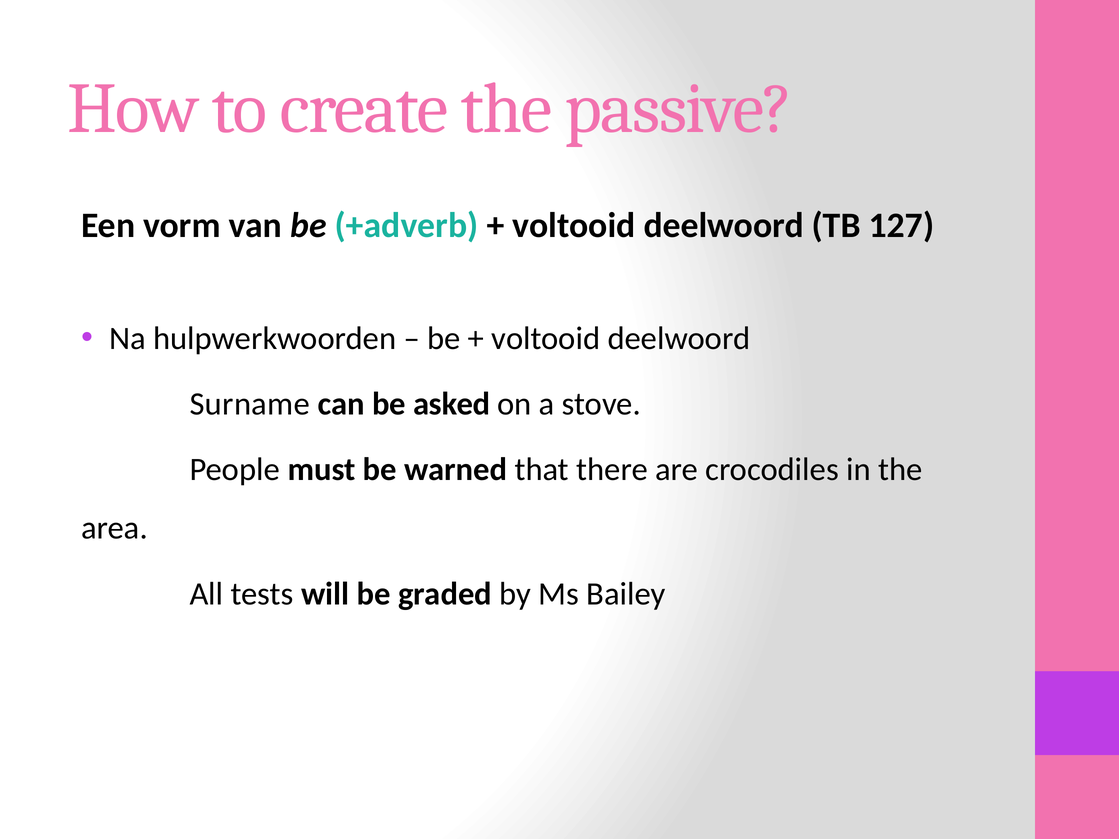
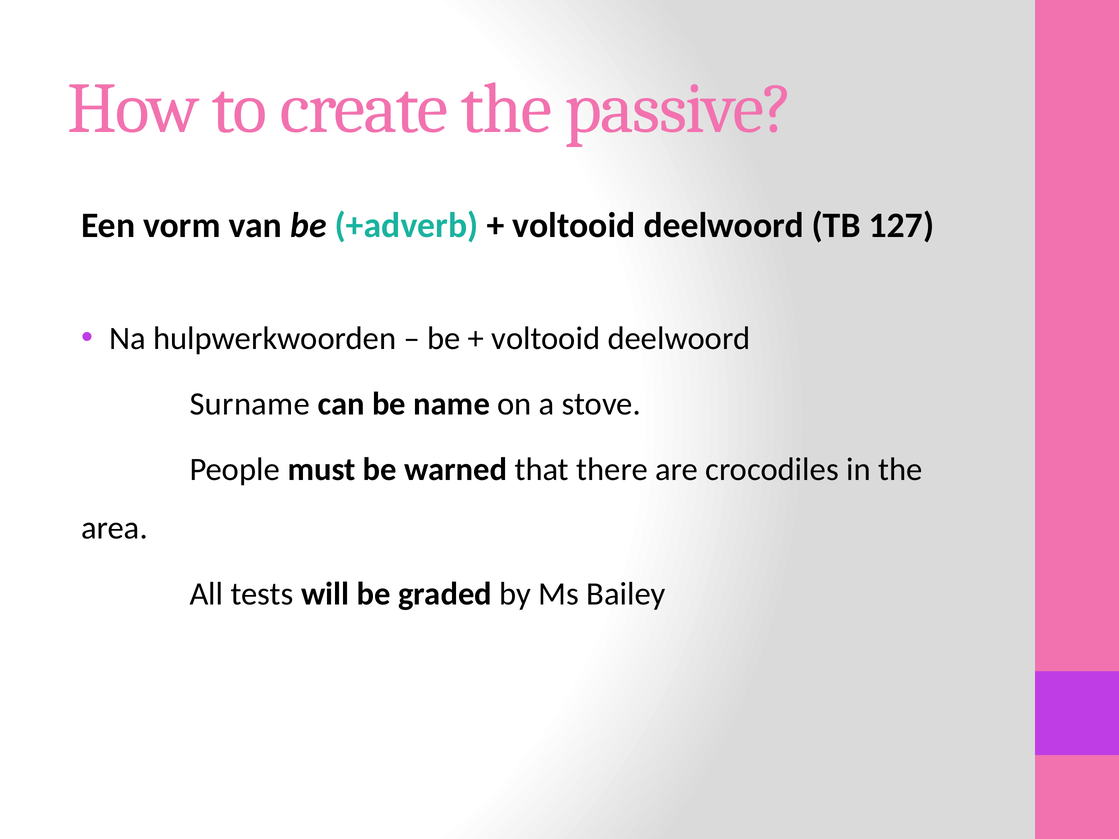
asked: asked -> name
